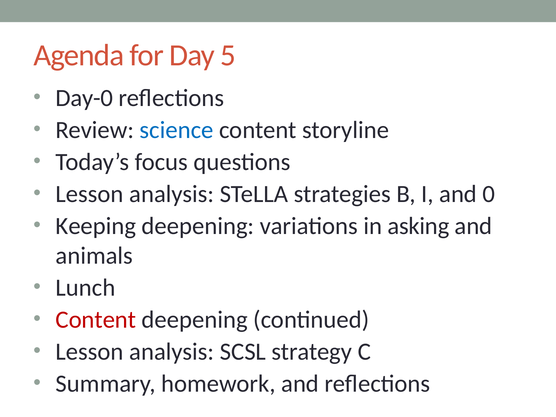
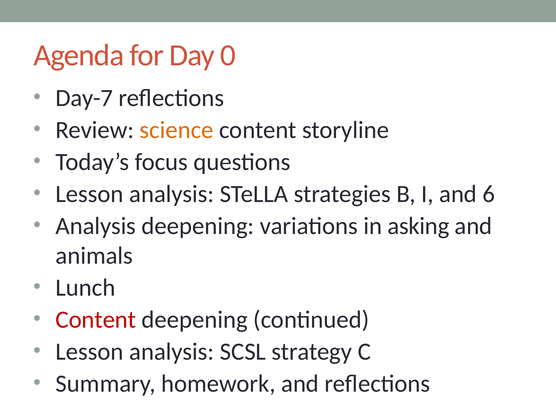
5: 5 -> 0
Day-0: Day-0 -> Day-7
science colour: blue -> orange
0: 0 -> 6
Keeping at (96, 226): Keeping -> Analysis
